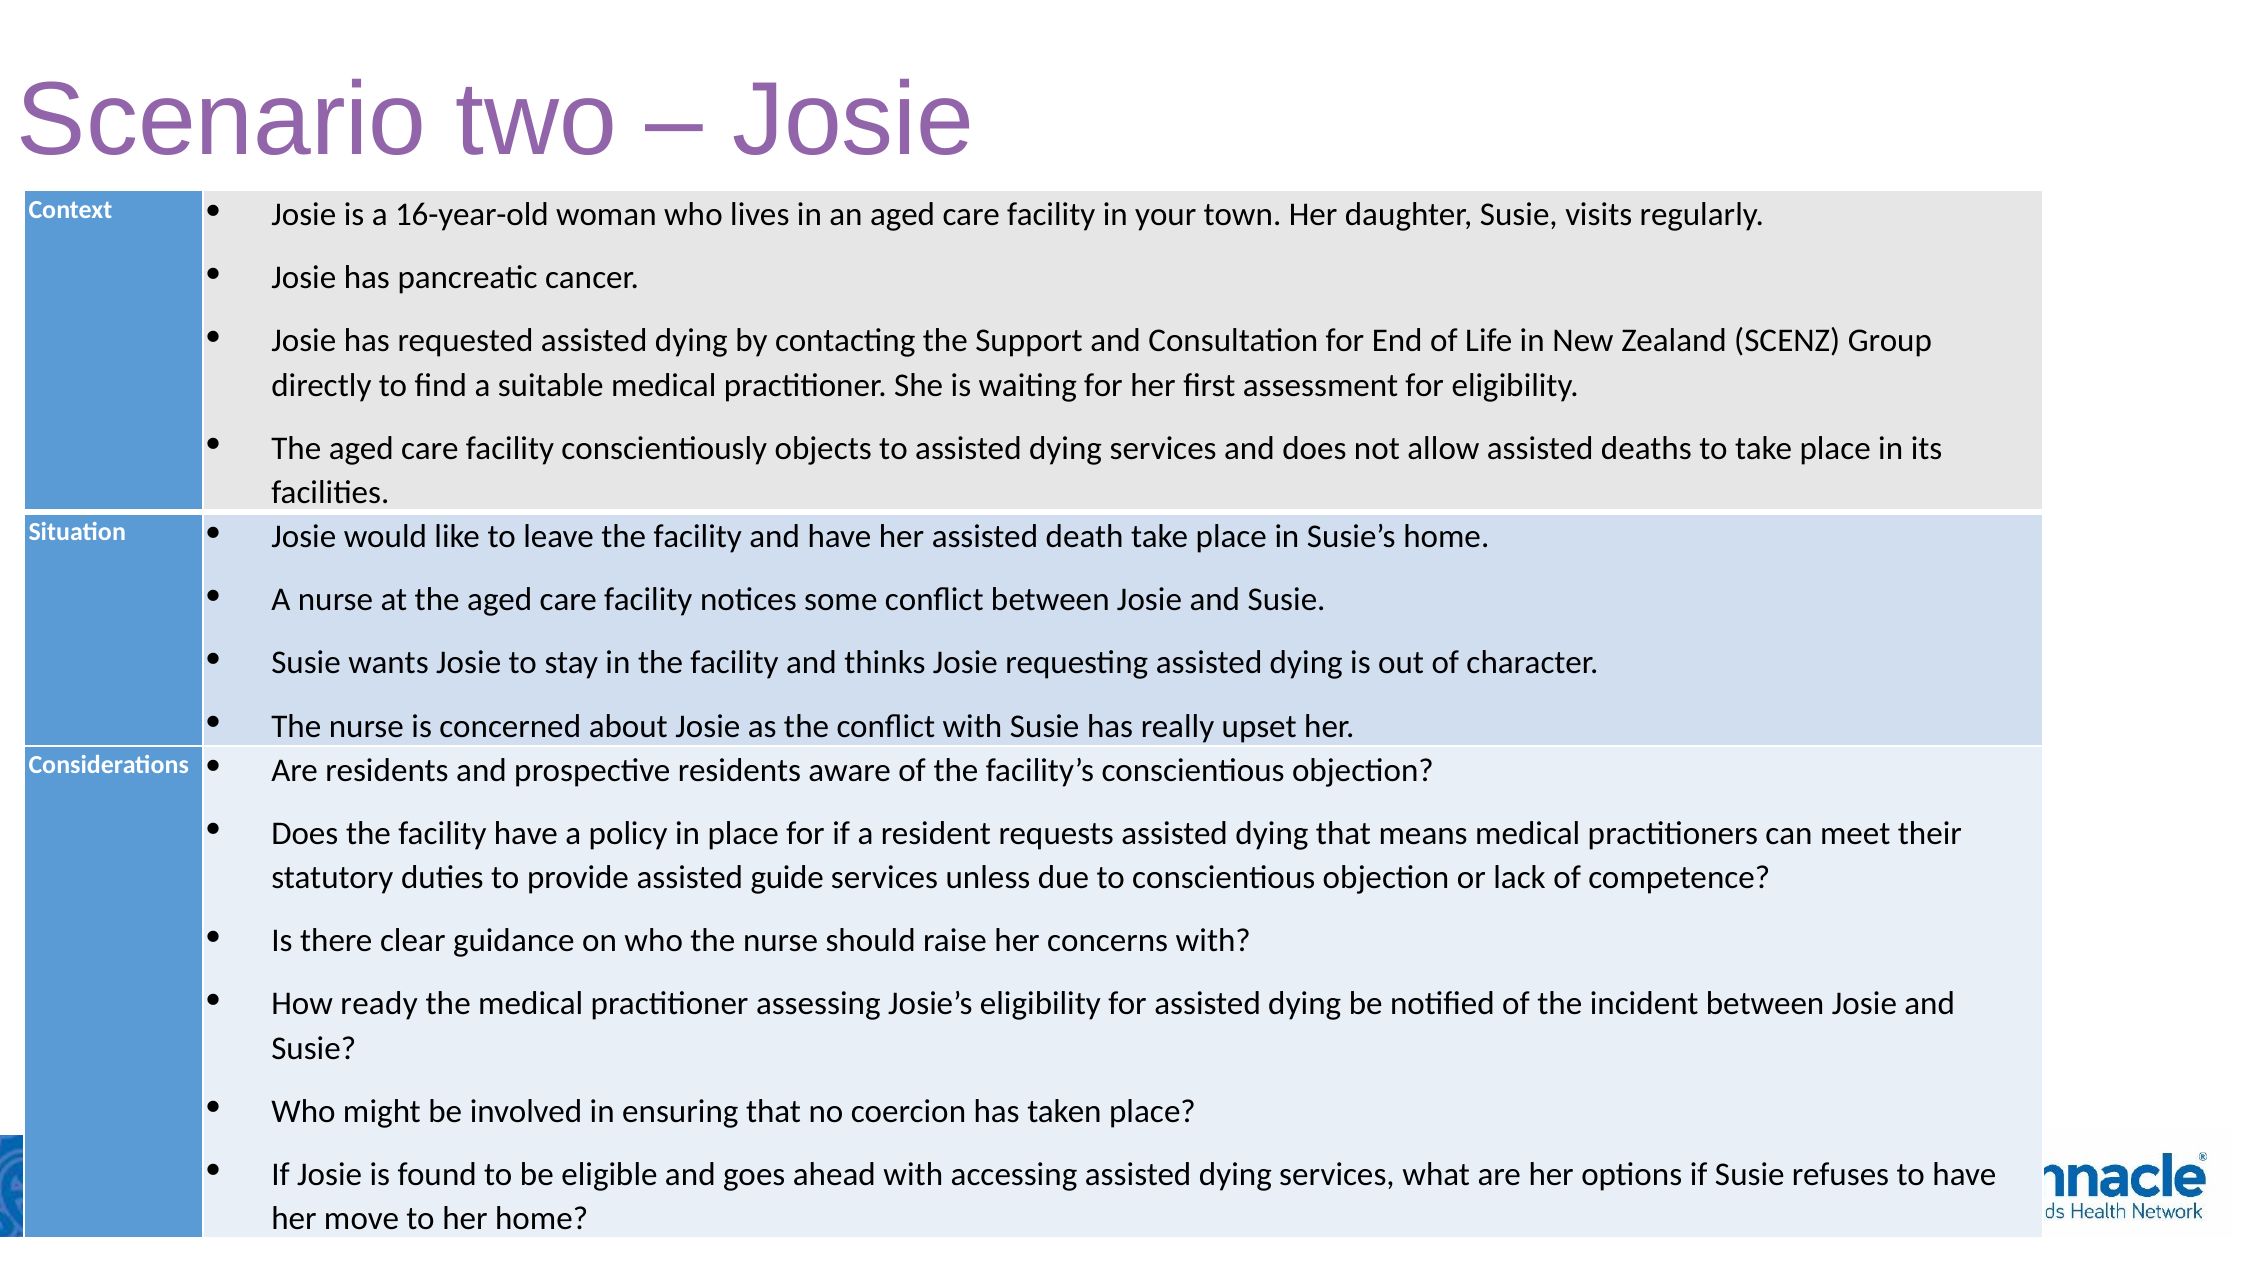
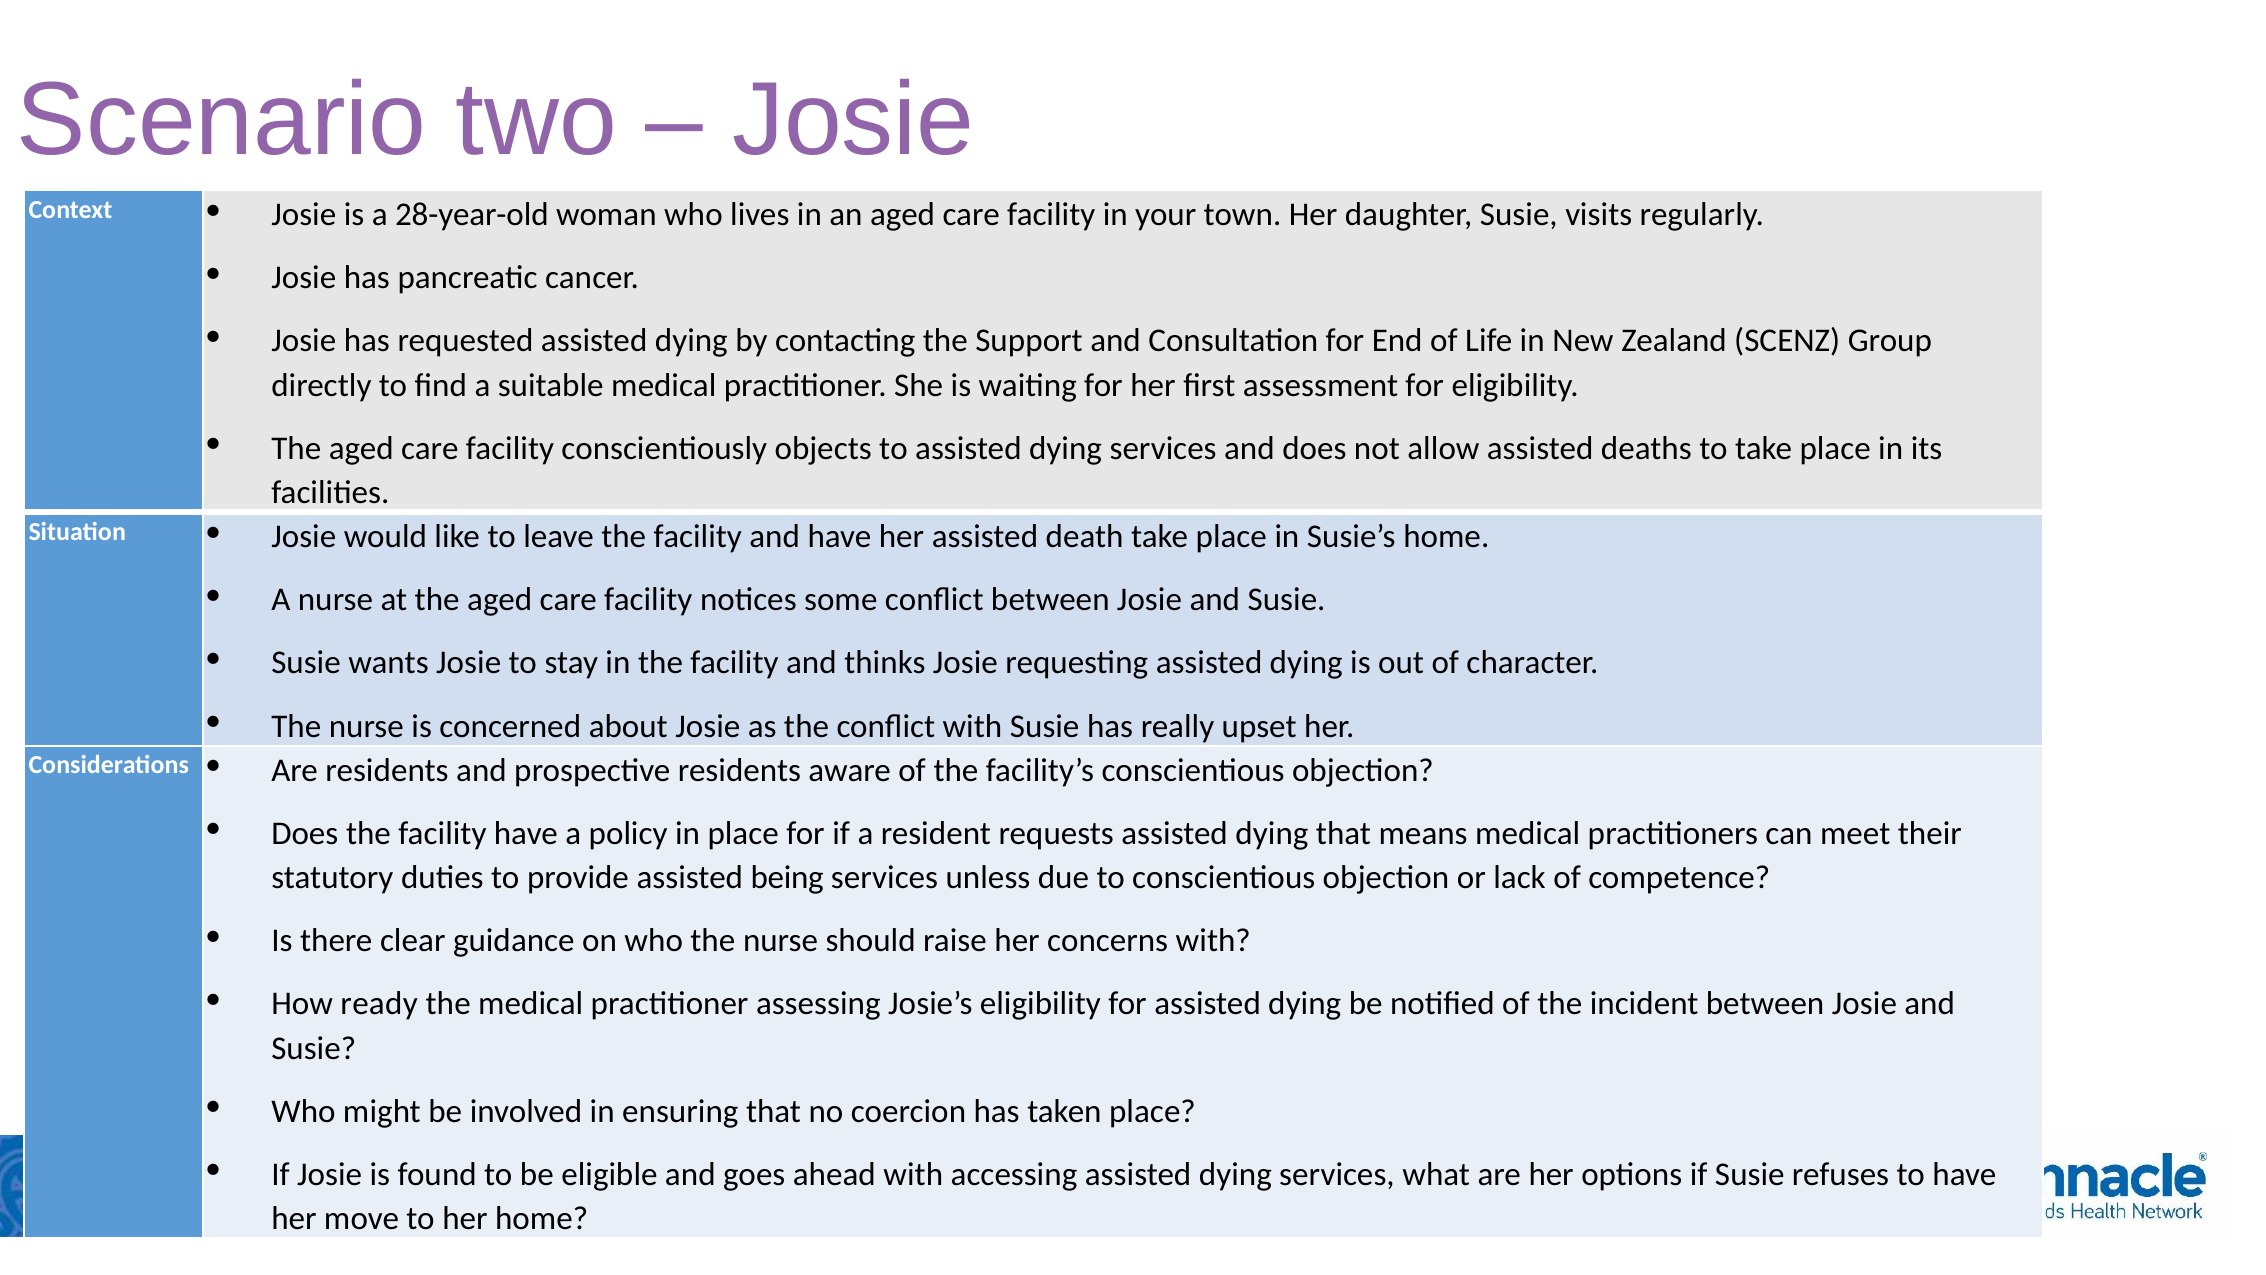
16-year-old: 16-year-old -> 28-year-old
guide: guide -> being
